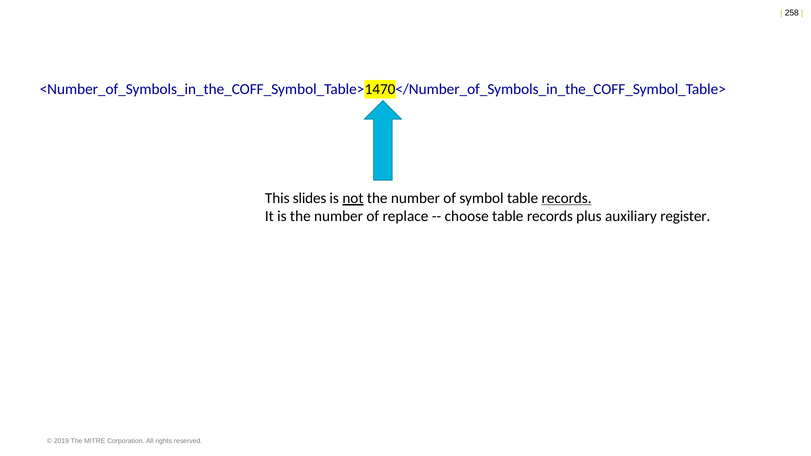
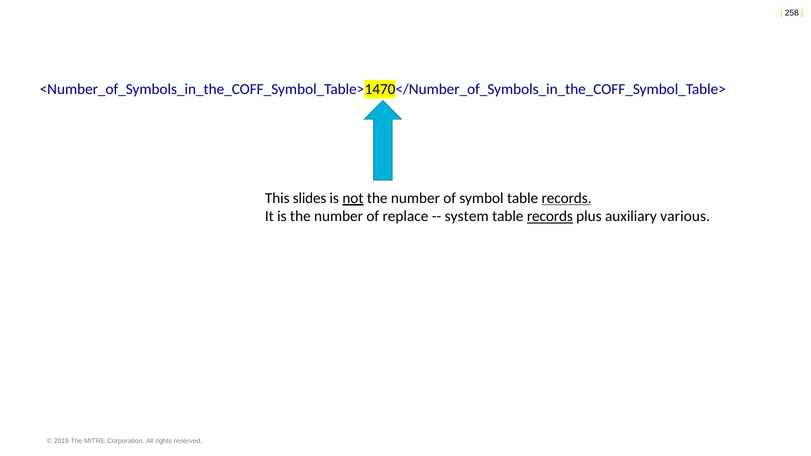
choose: choose -> system
records at (550, 217) underline: none -> present
register: register -> various
